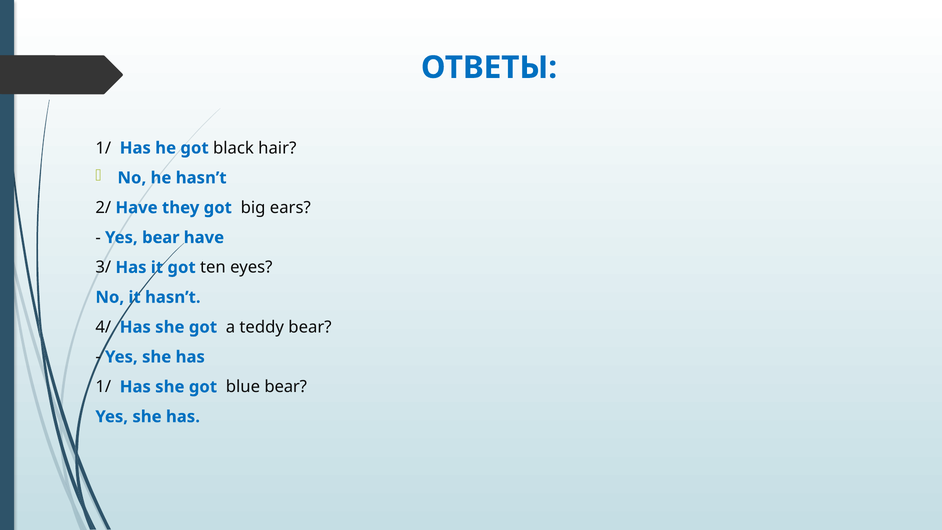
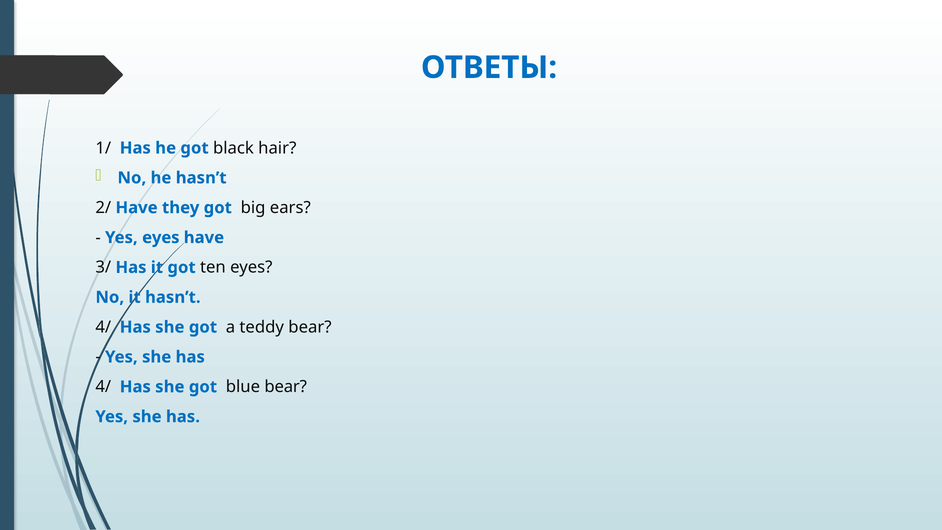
Yes bear: bear -> eyes
1/ at (103, 387): 1/ -> 4/
